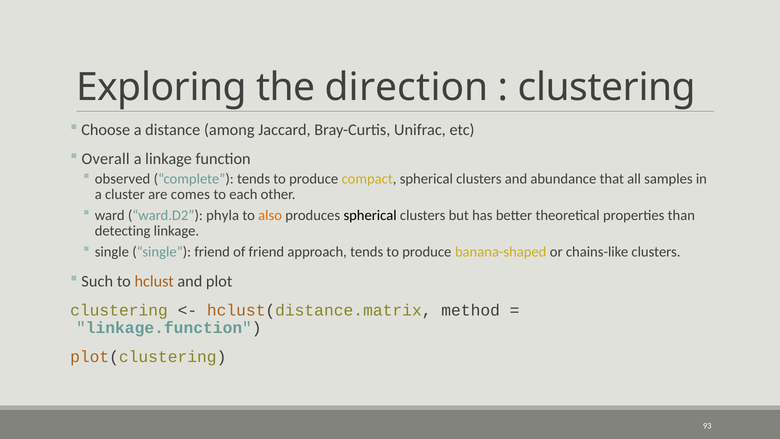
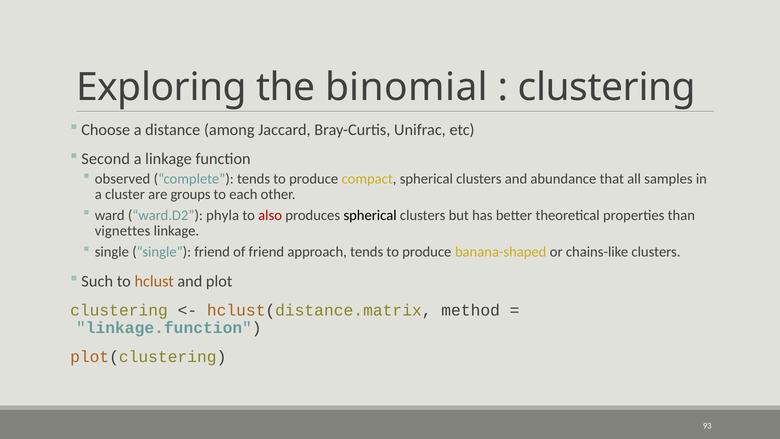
direction: direction -> binomial
Overall: Overall -> Second
comes: comes -> groups
also colour: orange -> red
detecting: detecting -> vignettes
